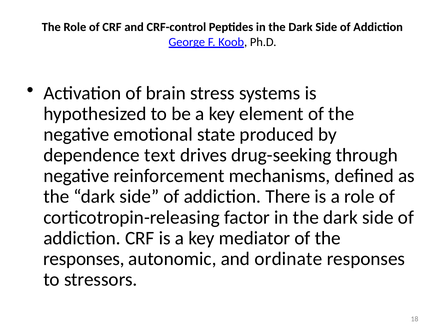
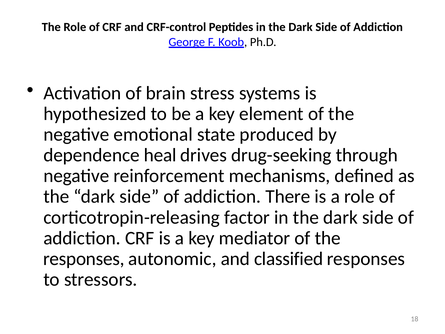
text: text -> heal
ordinate: ordinate -> classified
